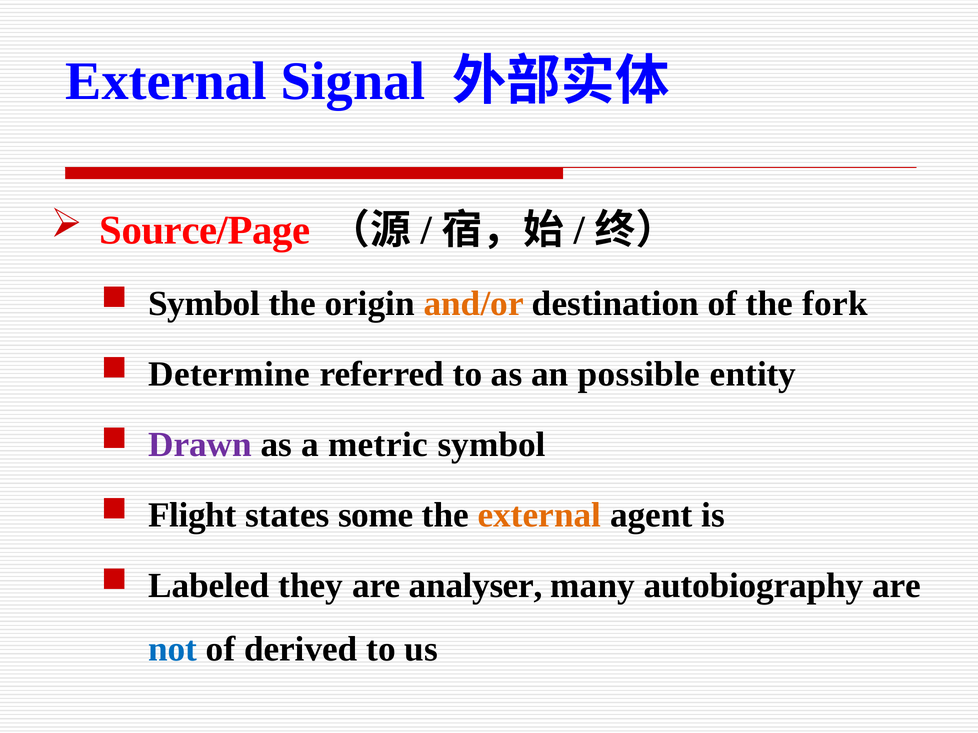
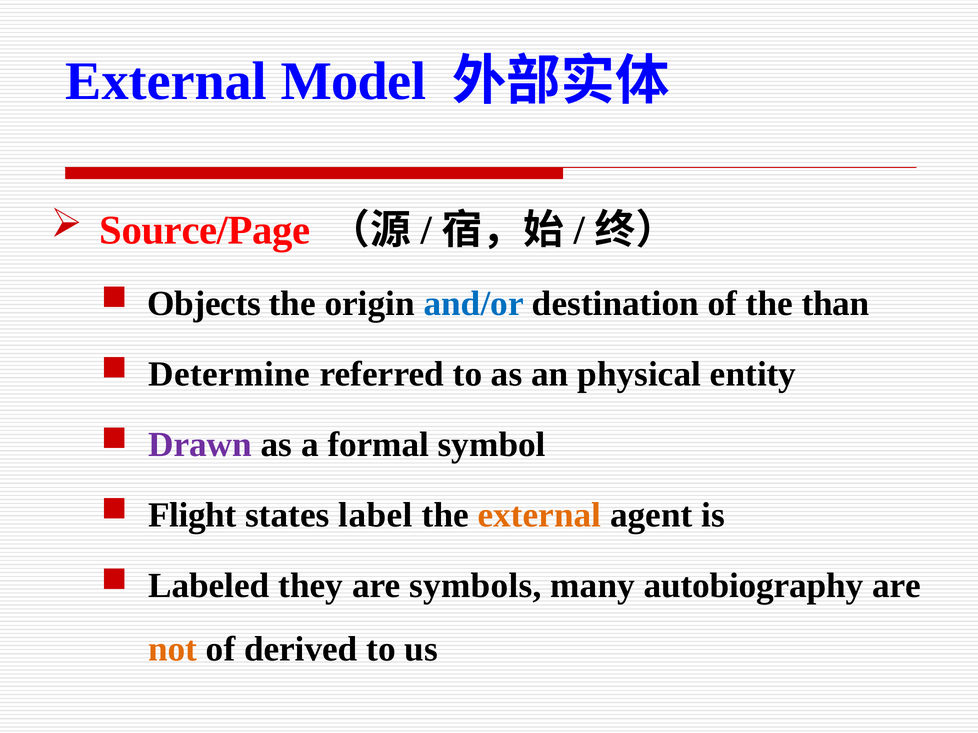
Signal: Signal -> Model
Symbol at (204, 304): Symbol -> Objects
and/or colour: orange -> blue
fork: fork -> than
possible: possible -> physical
metric: metric -> formal
some: some -> label
analyser: analyser -> symbols
not colour: blue -> orange
